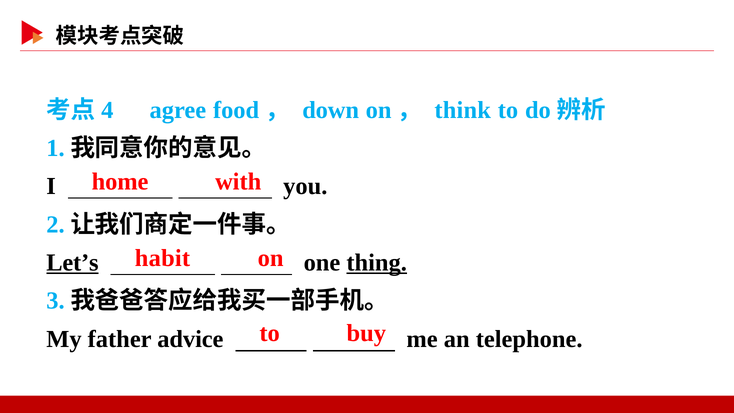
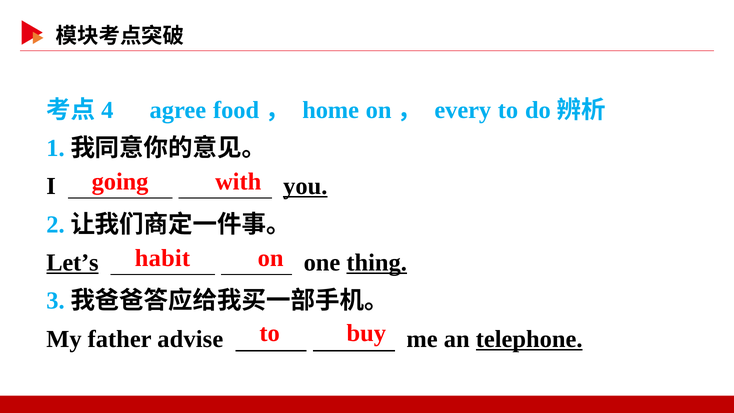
down: down -> home
think: think -> every
home: home -> going
you underline: none -> present
advice: advice -> advise
telephone underline: none -> present
